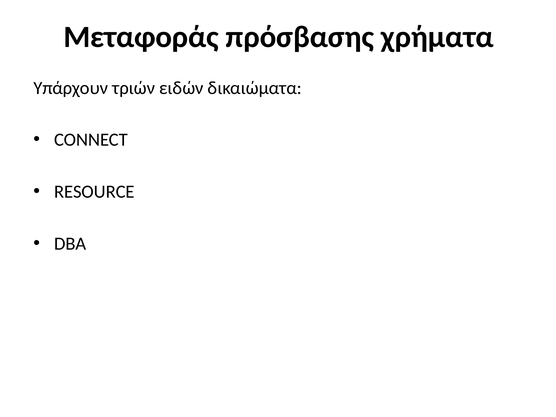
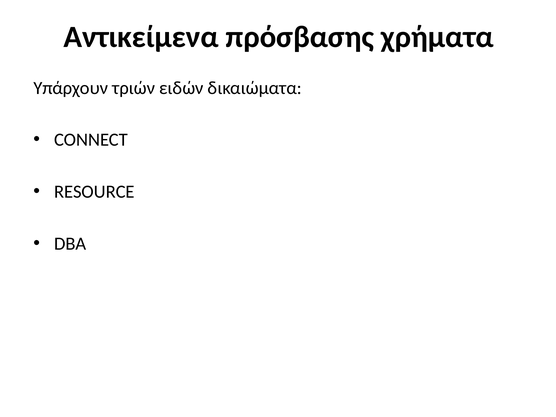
Μεταφοράς: Μεταφοράς -> Αντικείμενα
